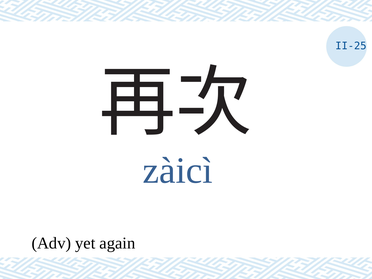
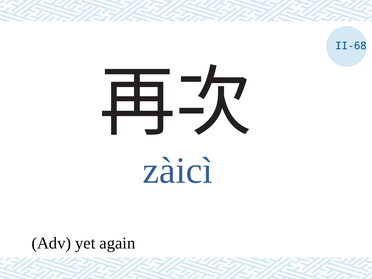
II-25: II-25 -> II-68
